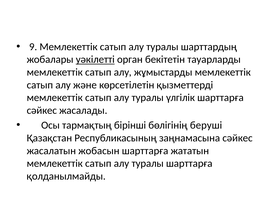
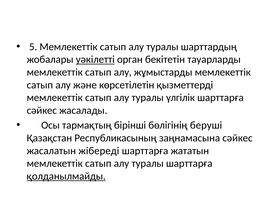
9: 9 -> 5
жобасын: жобасын -> жібереді
қолданылмайды underline: none -> present
